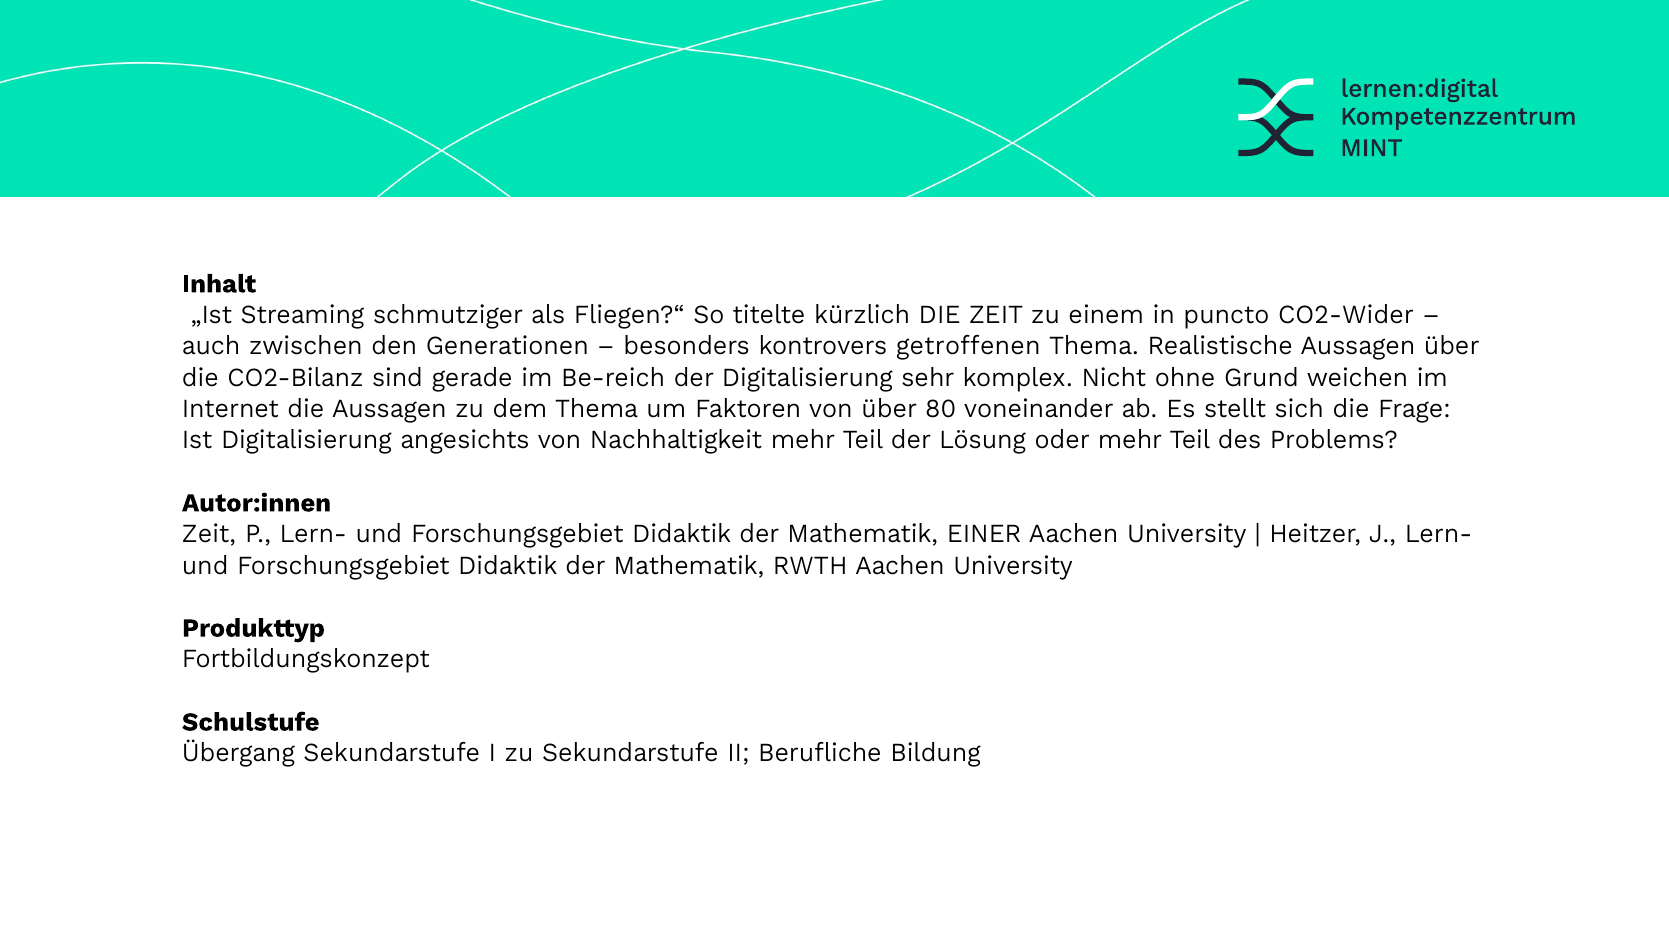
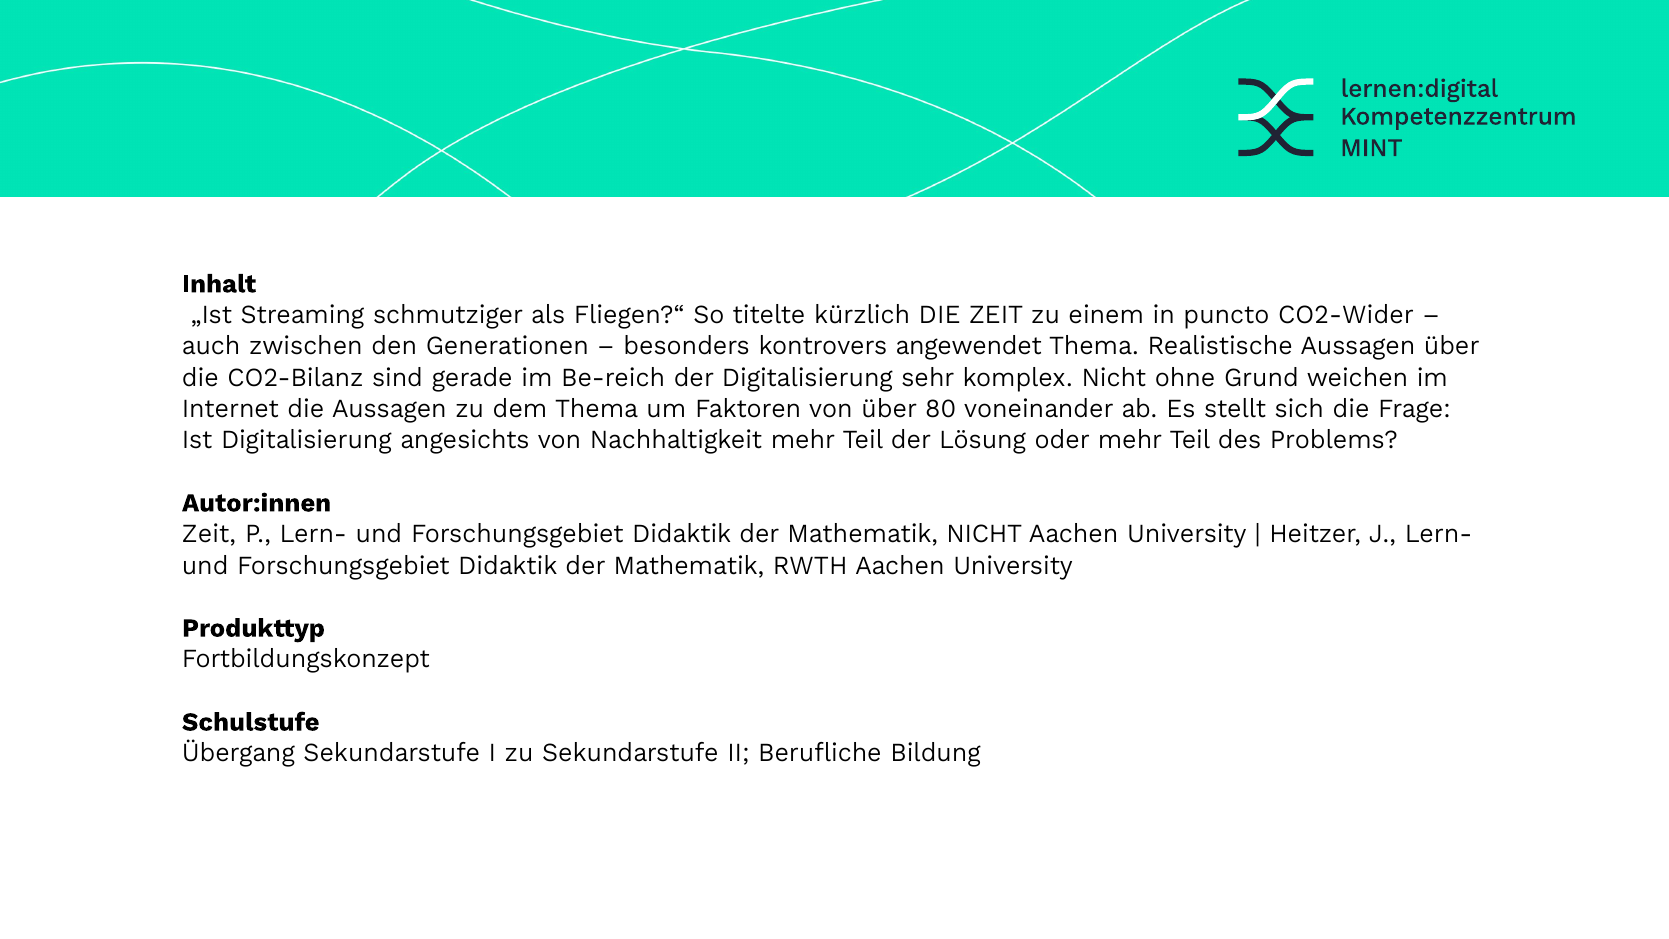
getroffenen: getroffenen -> angewendet
Mathematik EINER: EINER -> NICHT
